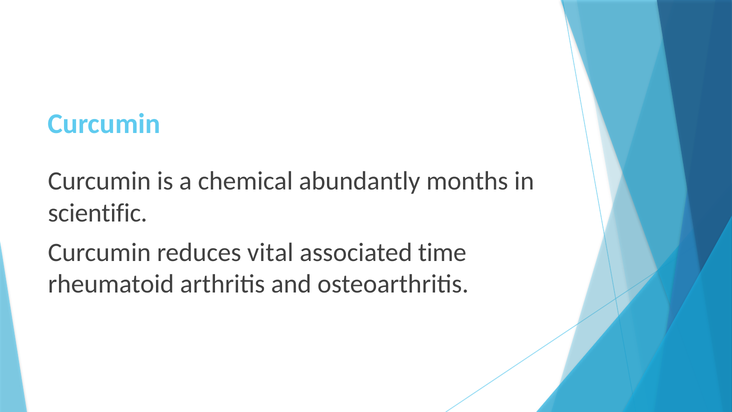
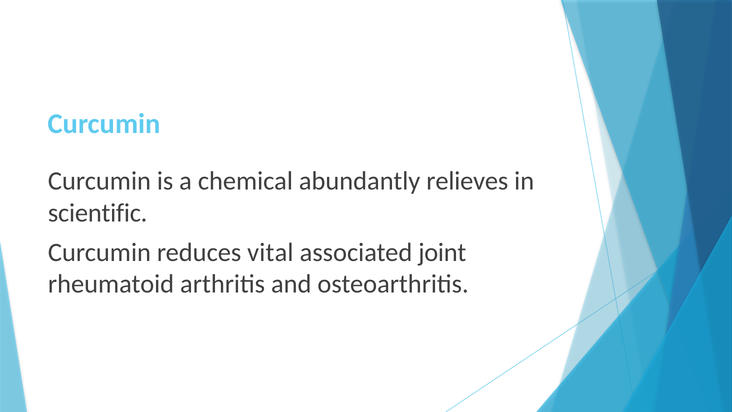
months: months -> relieves
time: time -> joint
